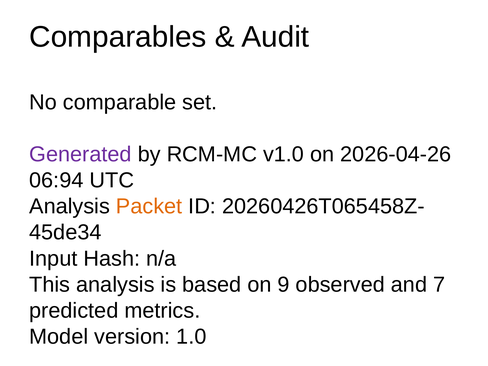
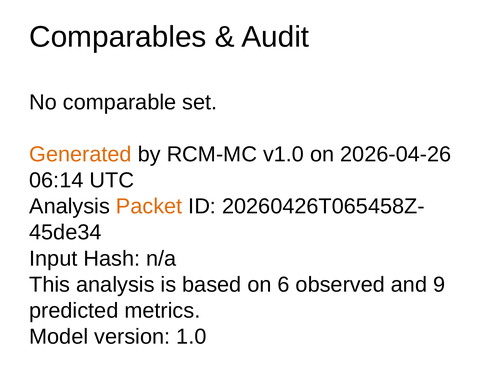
Generated colour: purple -> orange
06:94: 06:94 -> 06:14
9: 9 -> 6
7: 7 -> 9
